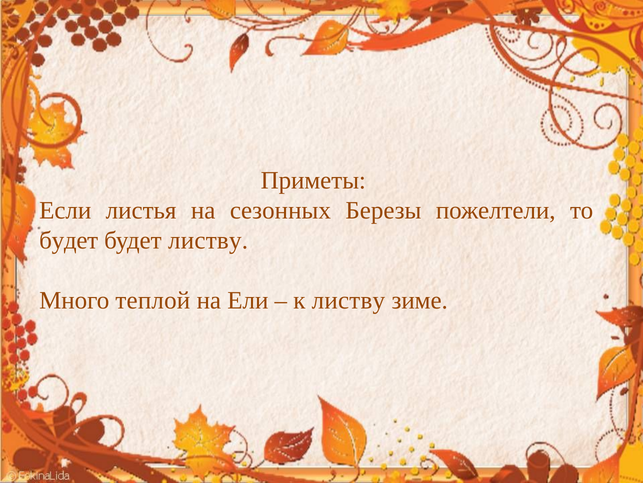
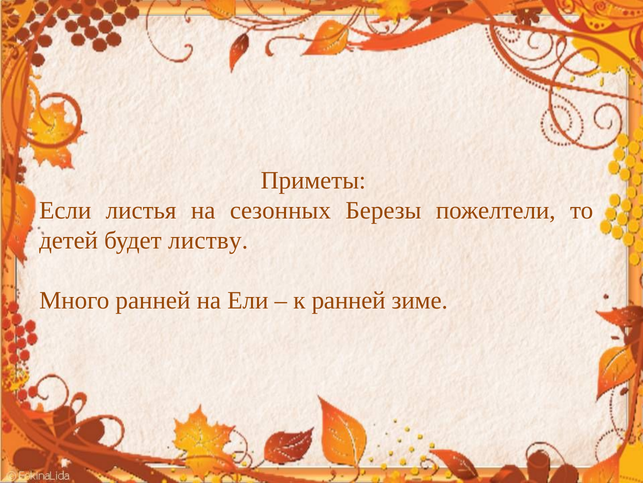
будет at (69, 240): будет -> детей
Много теплой: теплой -> ранней
к листву: листву -> ранней
